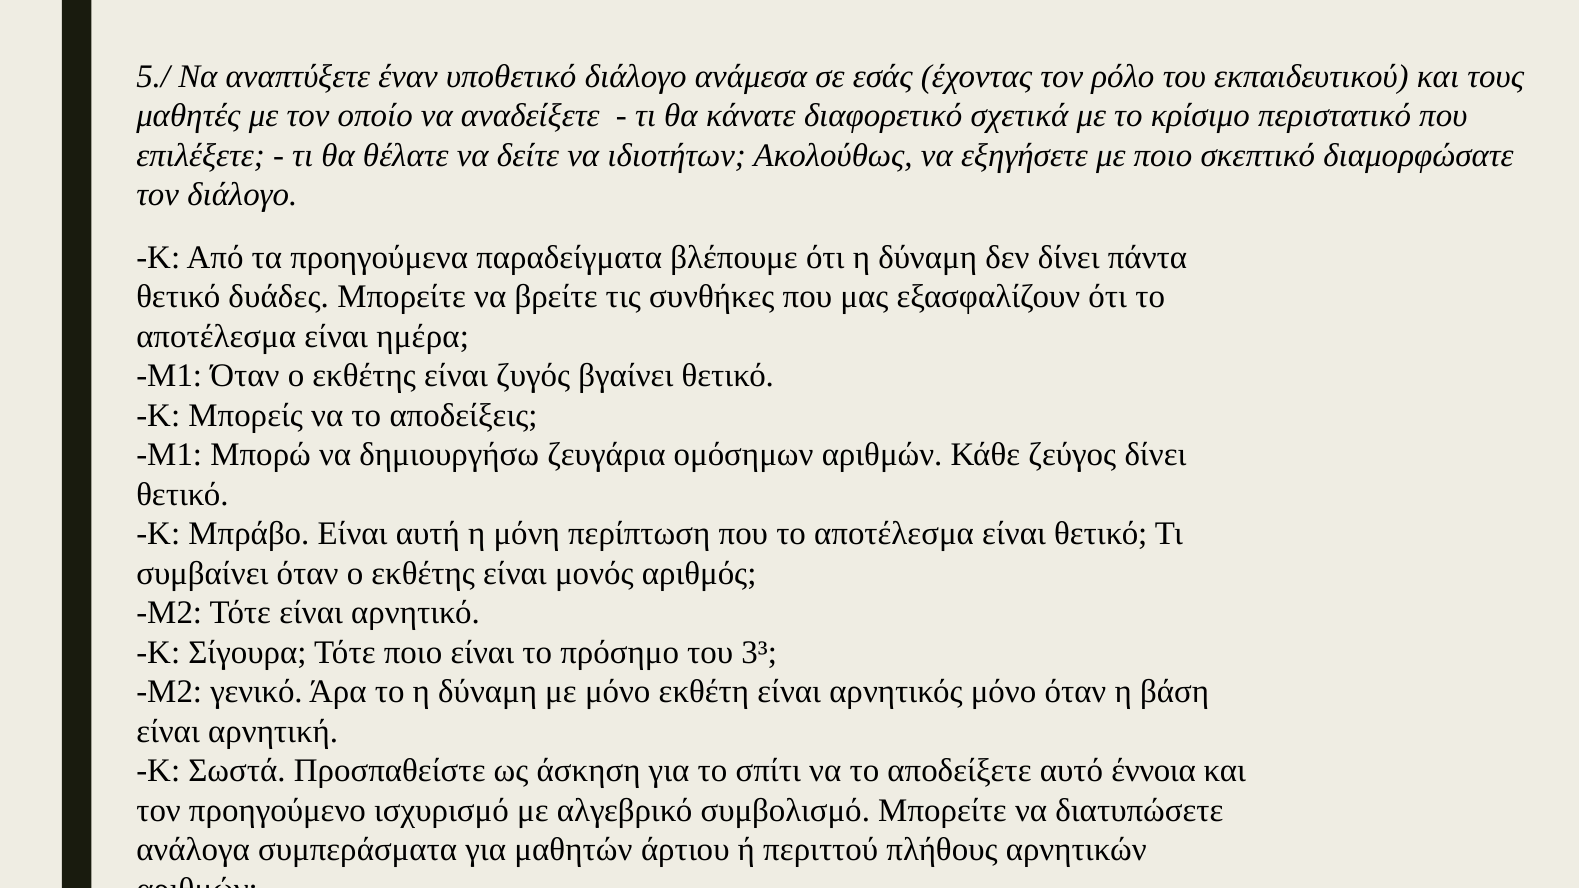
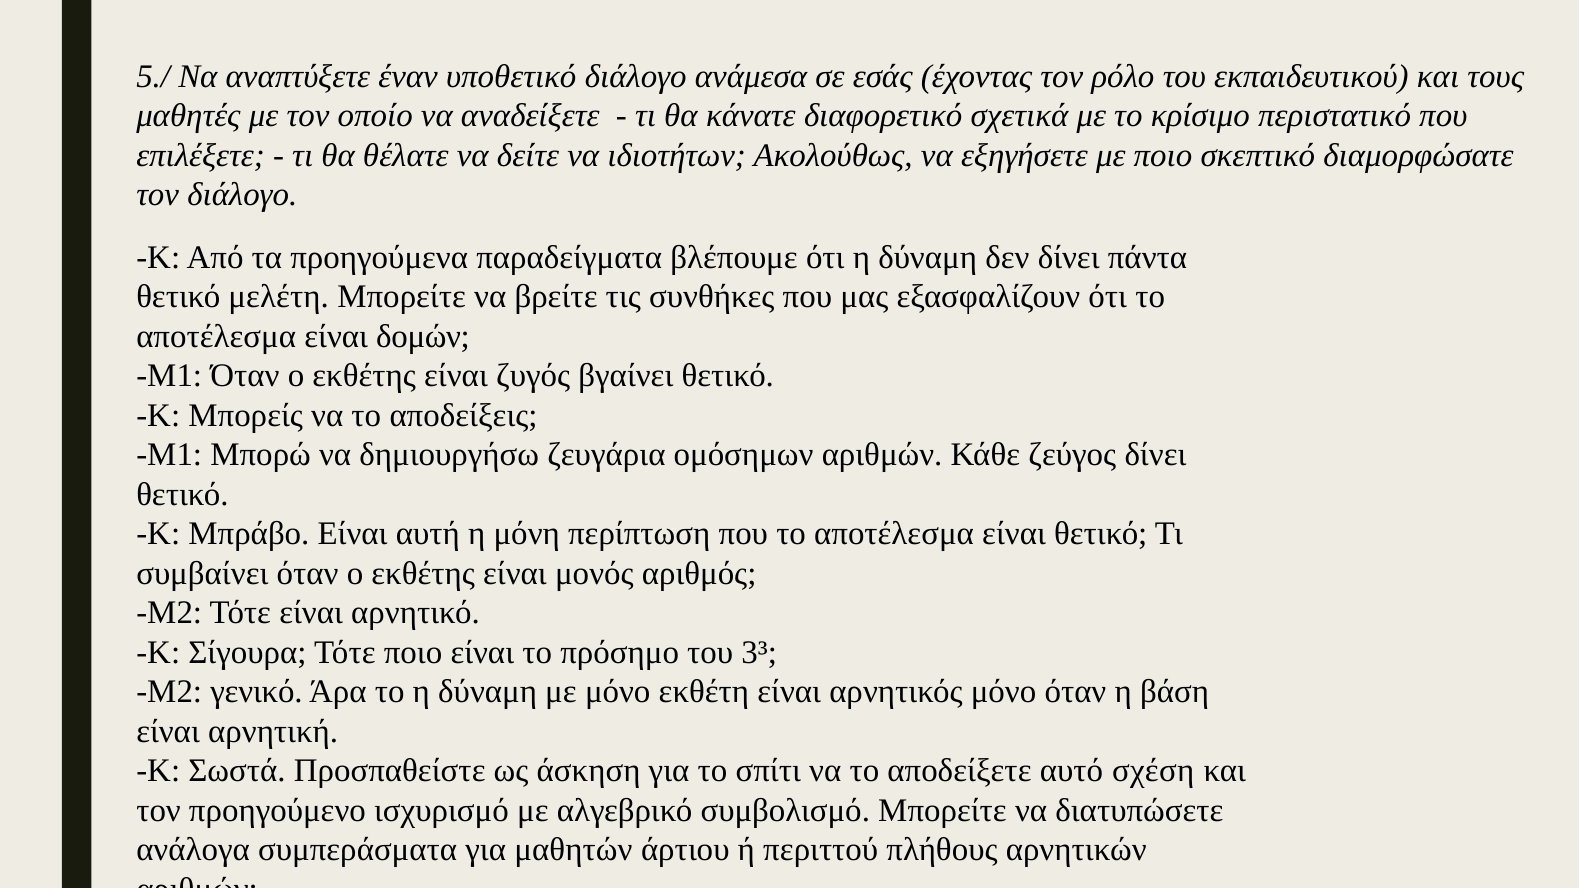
δυάδες: δυάδες -> μελέτη
ημέρα: ημέρα -> δομών
έννοια: έννοια -> σχέση
